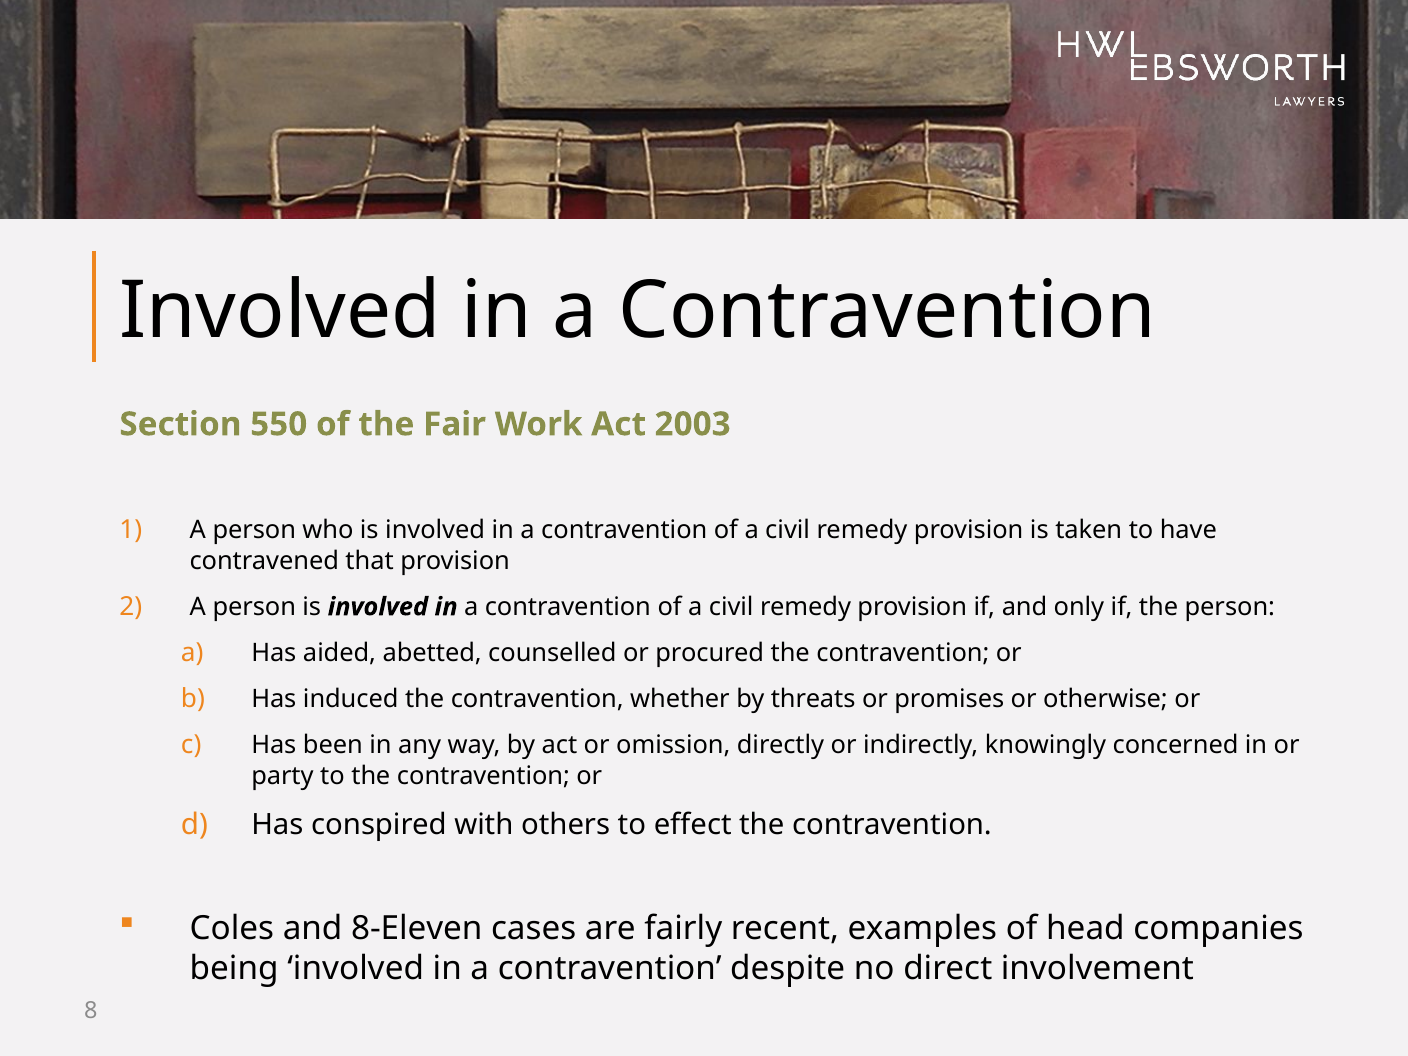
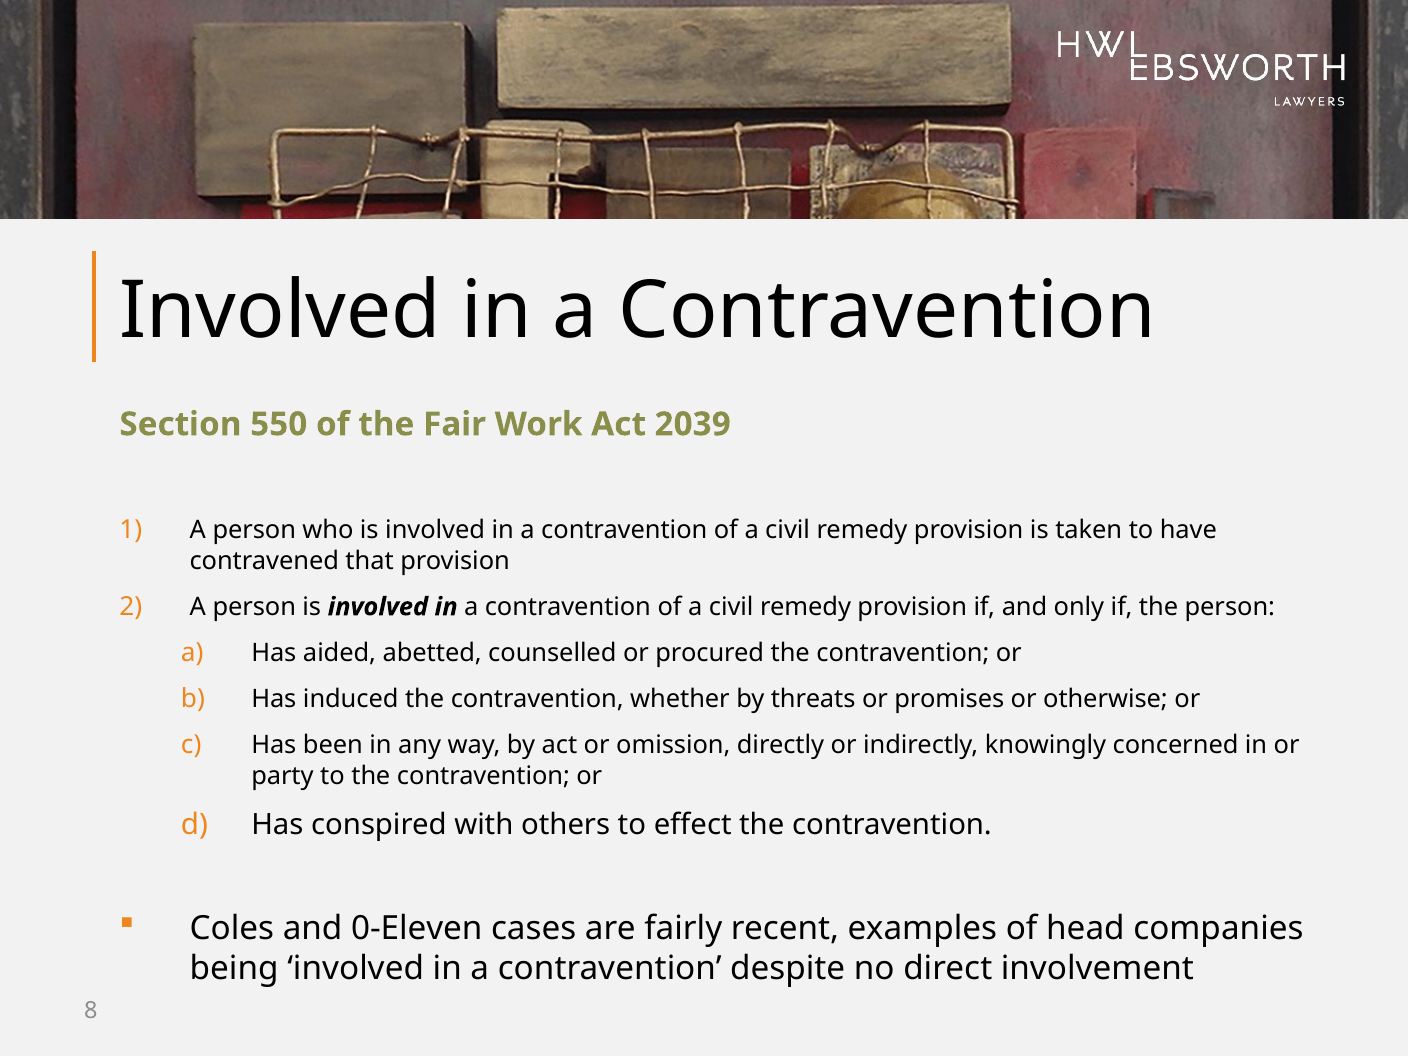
2003: 2003 -> 2039
8-Eleven: 8-Eleven -> 0-Eleven
